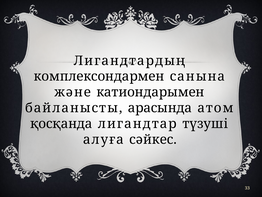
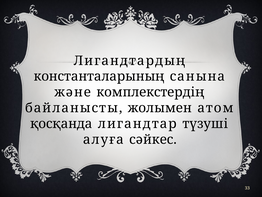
комплексондармен: комплексондармен -> константаларының
катиондарымен: катиондарымен -> комплекстердің
арасында: арасында -> жолымен
